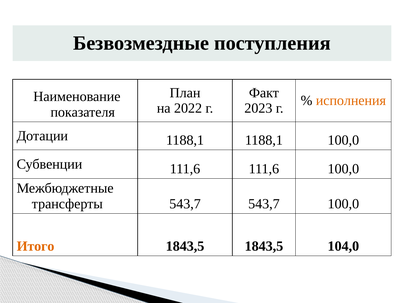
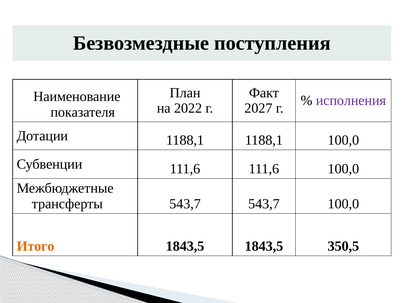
исполнения colour: orange -> purple
2023: 2023 -> 2027
104,0: 104,0 -> 350,5
